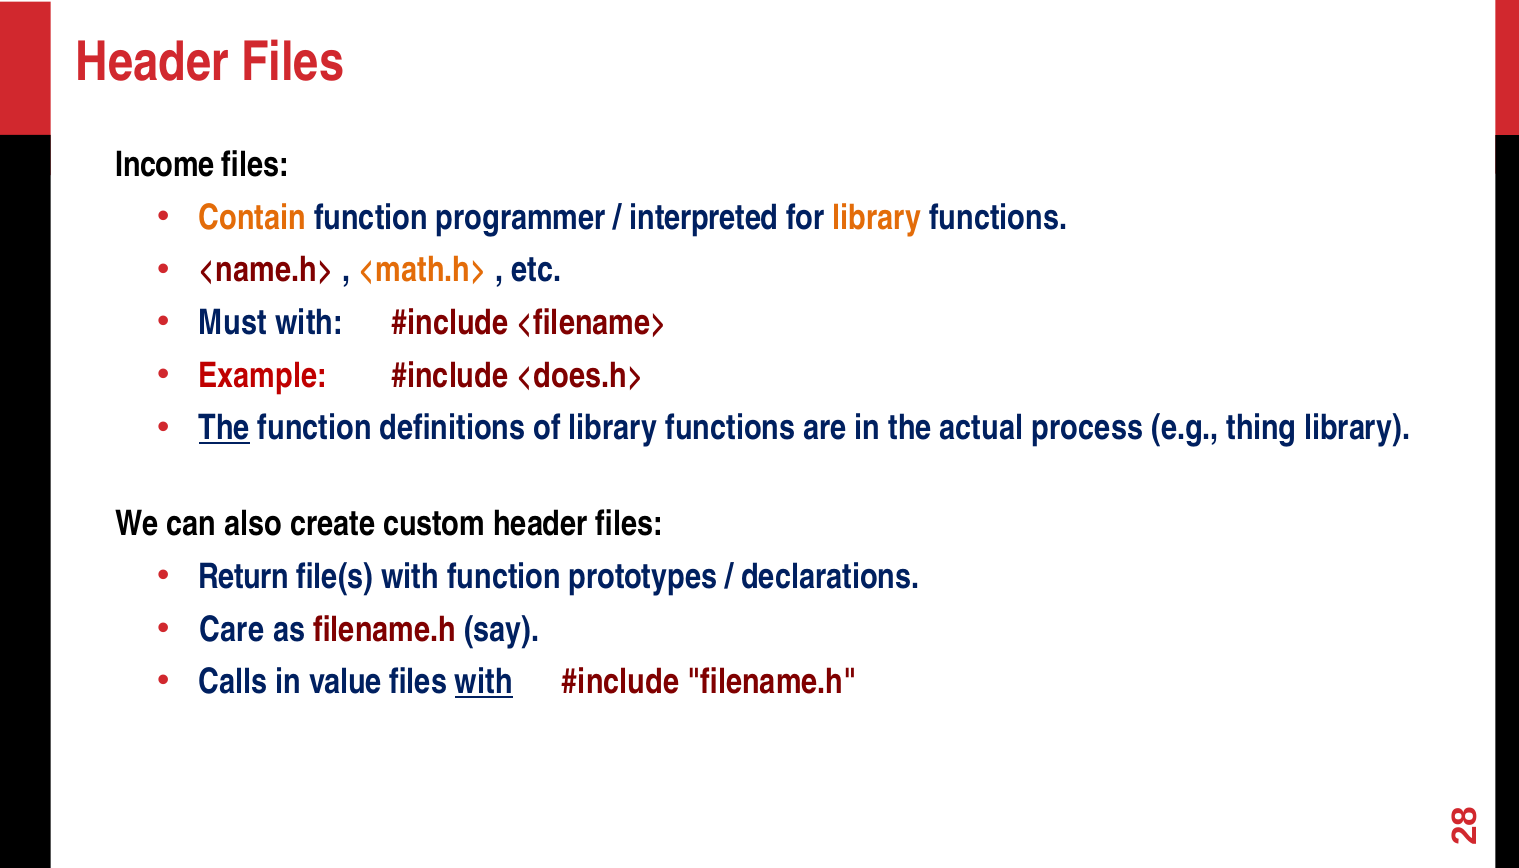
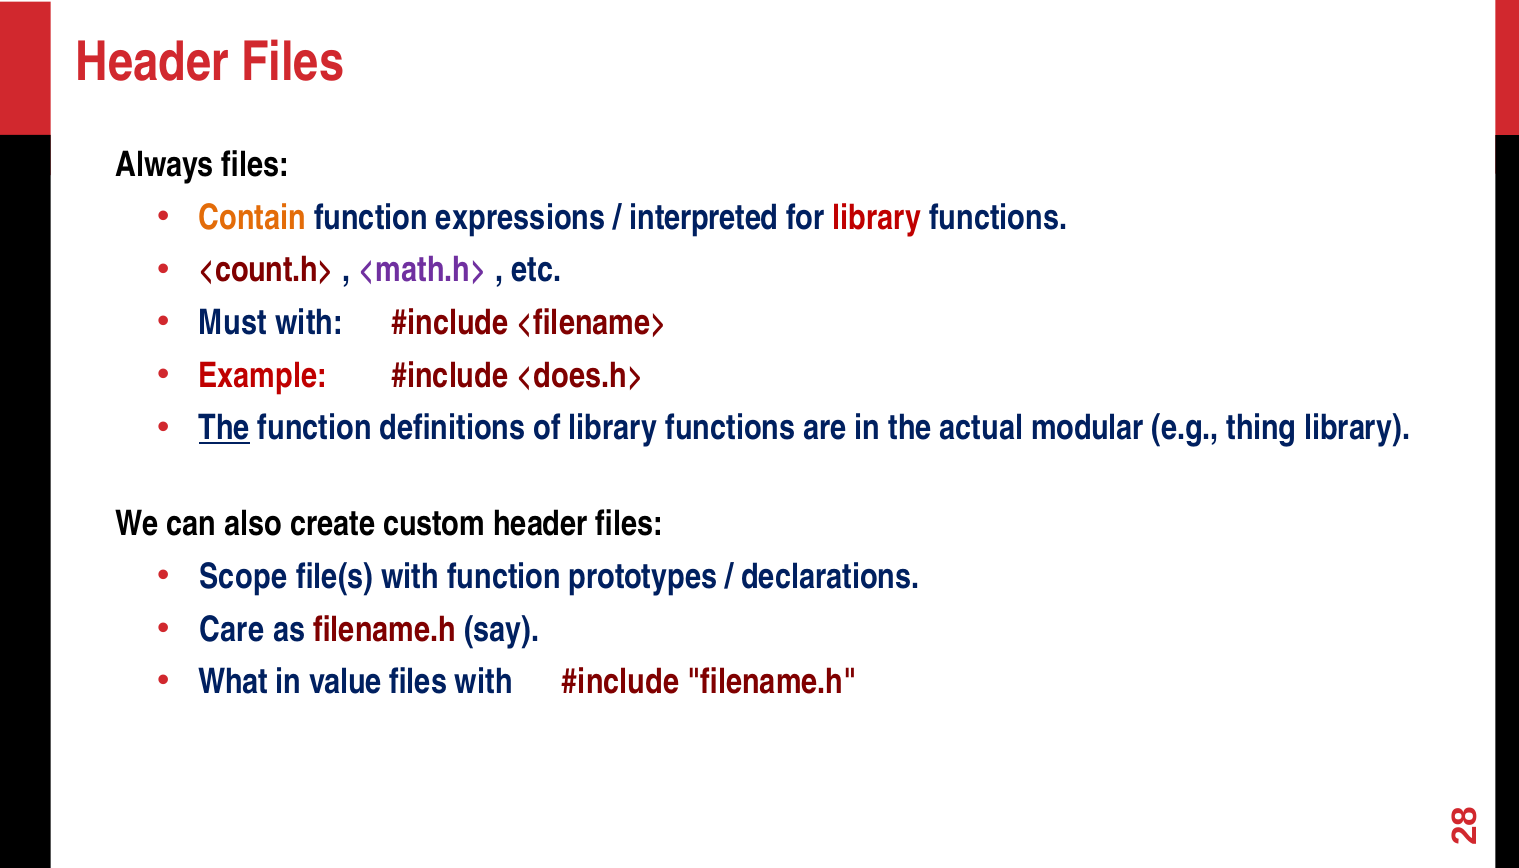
Income: Income -> Always
programmer: programmer -> expressions
library at (877, 218) colour: orange -> red
<name.h>: <name.h> -> <count.h>
<math.h> colour: orange -> purple
process: process -> modular
Return: Return -> Scope
Calls: Calls -> What
with at (484, 682) underline: present -> none
